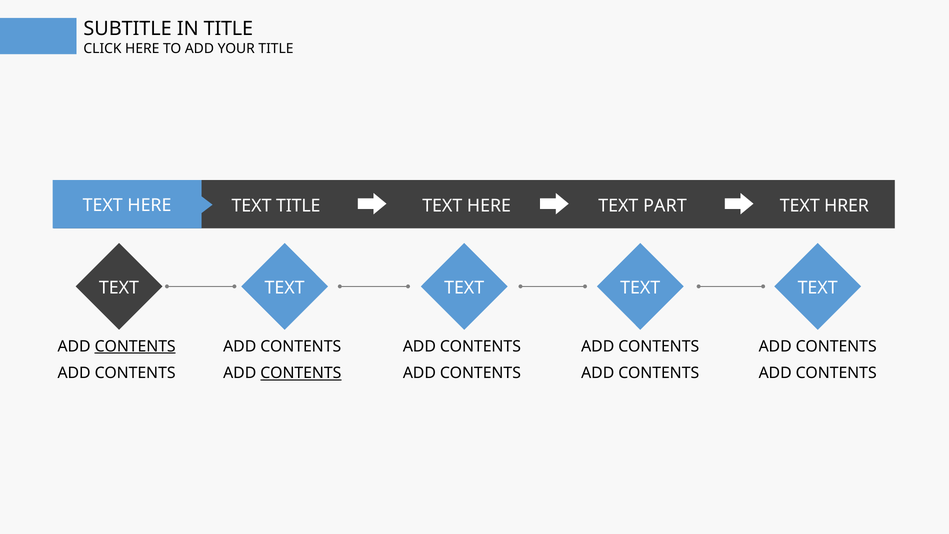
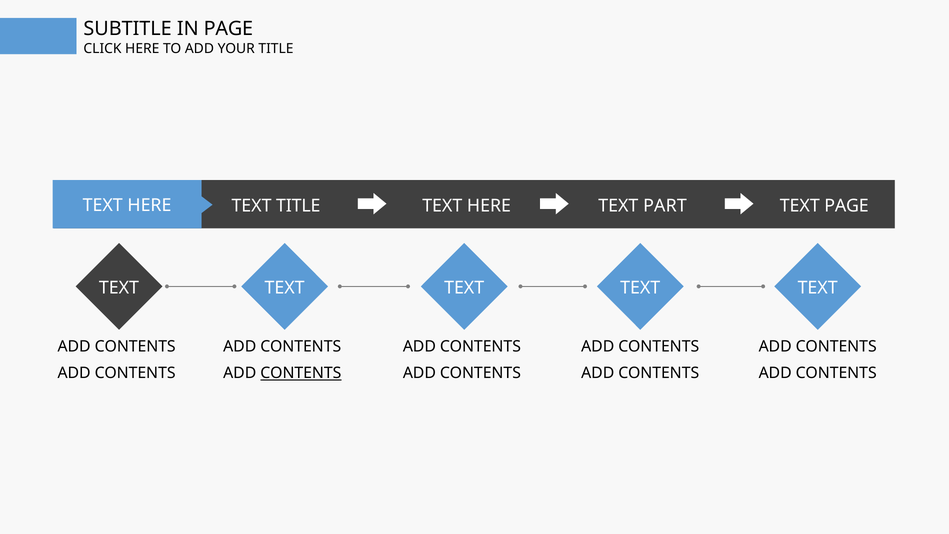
IN TITLE: TITLE -> PAGE
TEXT HRER: HRER -> PAGE
CONTENTS at (135, 346) underline: present -> none
